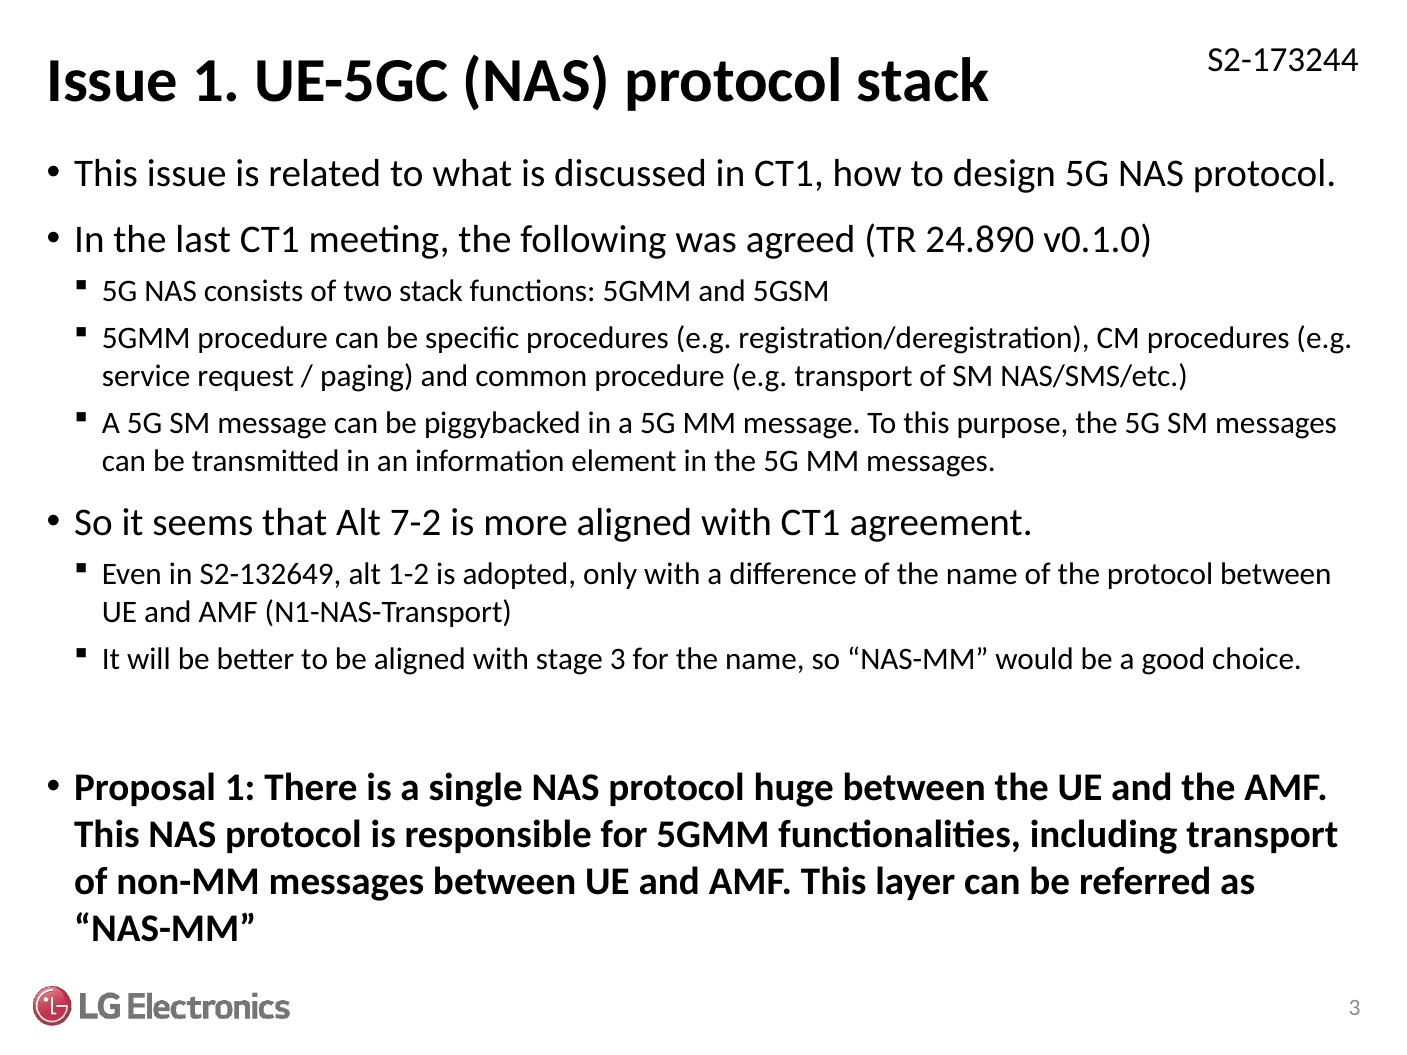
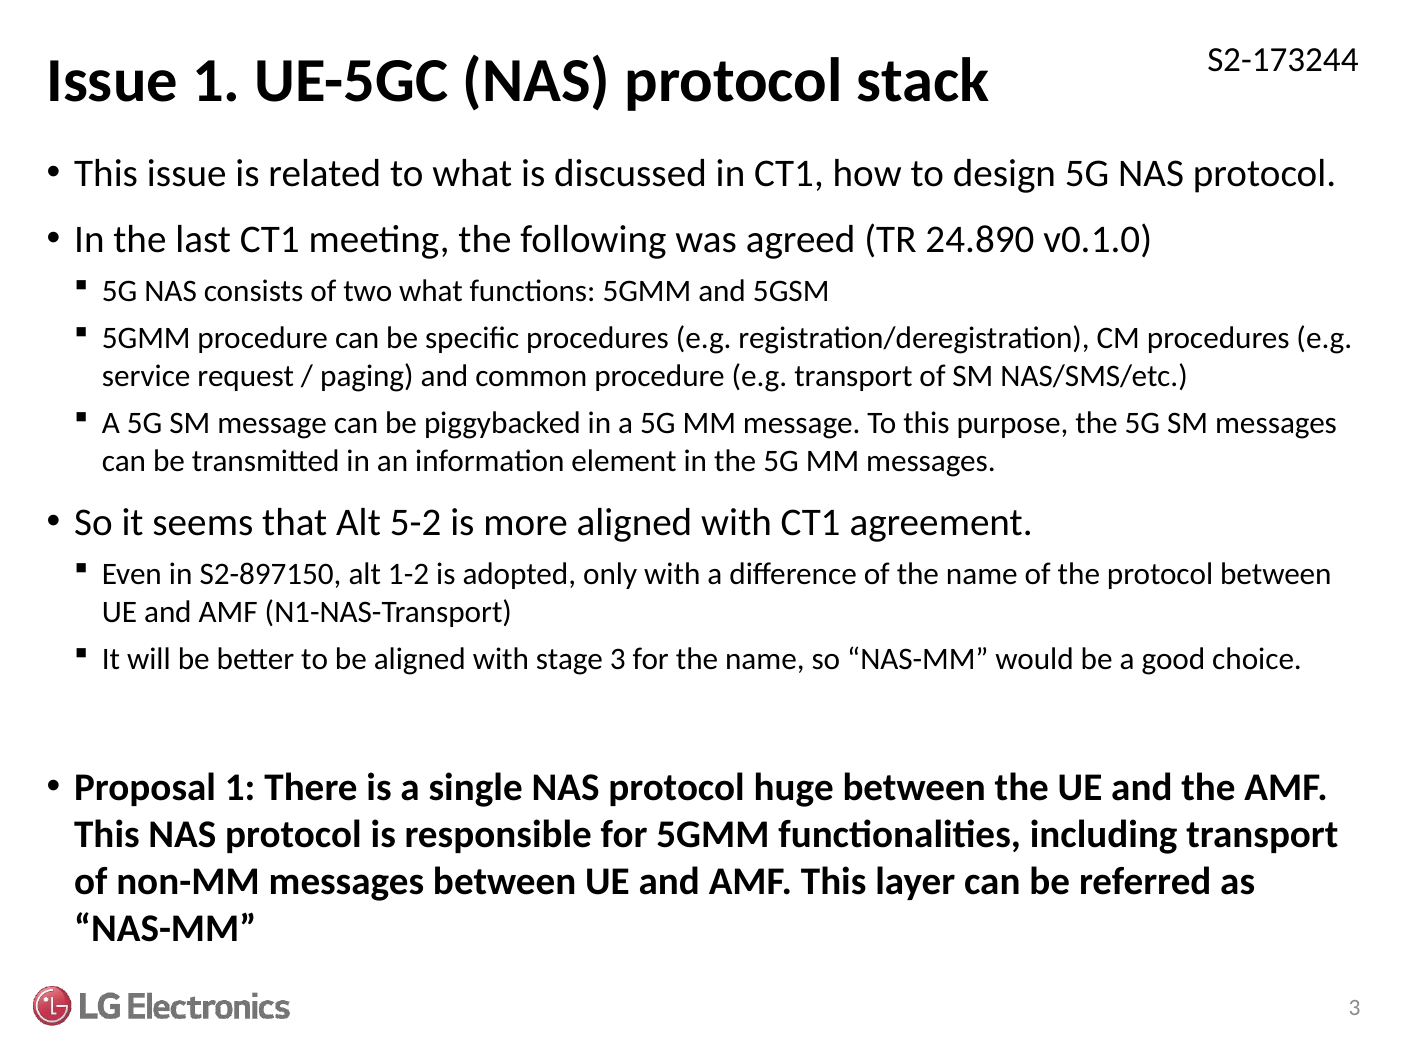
two stack: stack -> what
7-2: 7-2 -> 5-2
S2-132649: S2-132649 -> S2-897150
